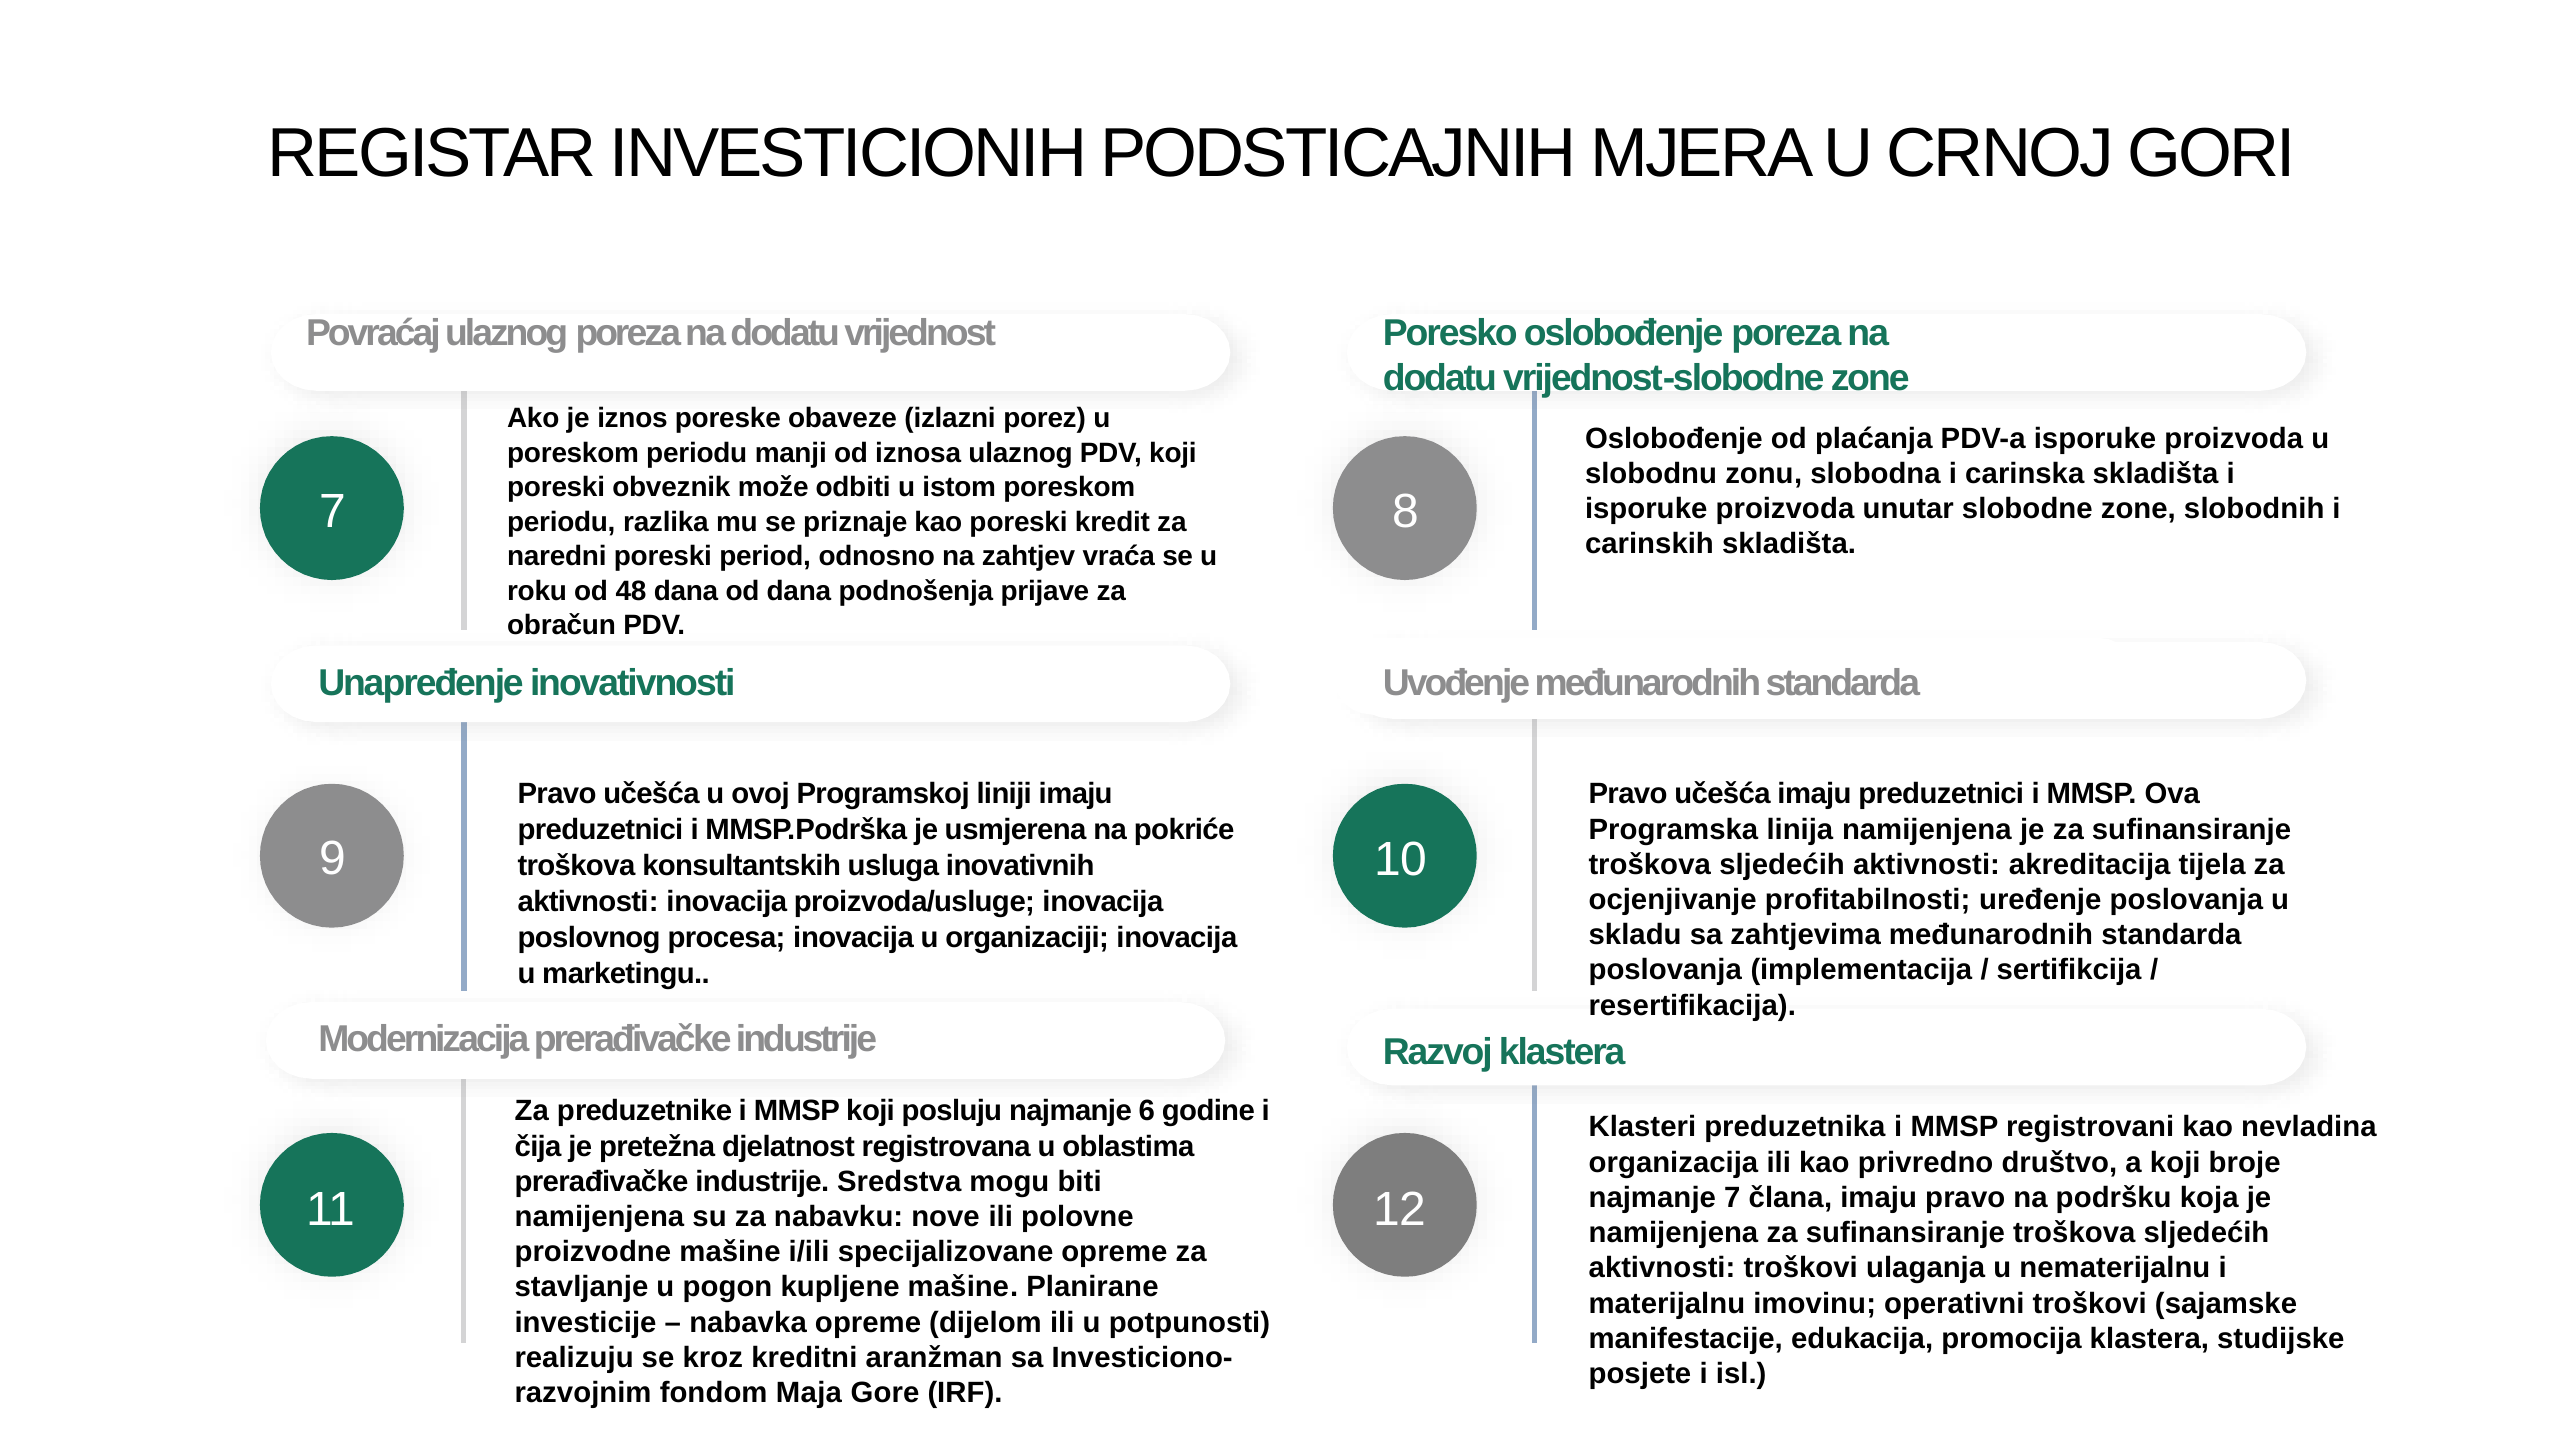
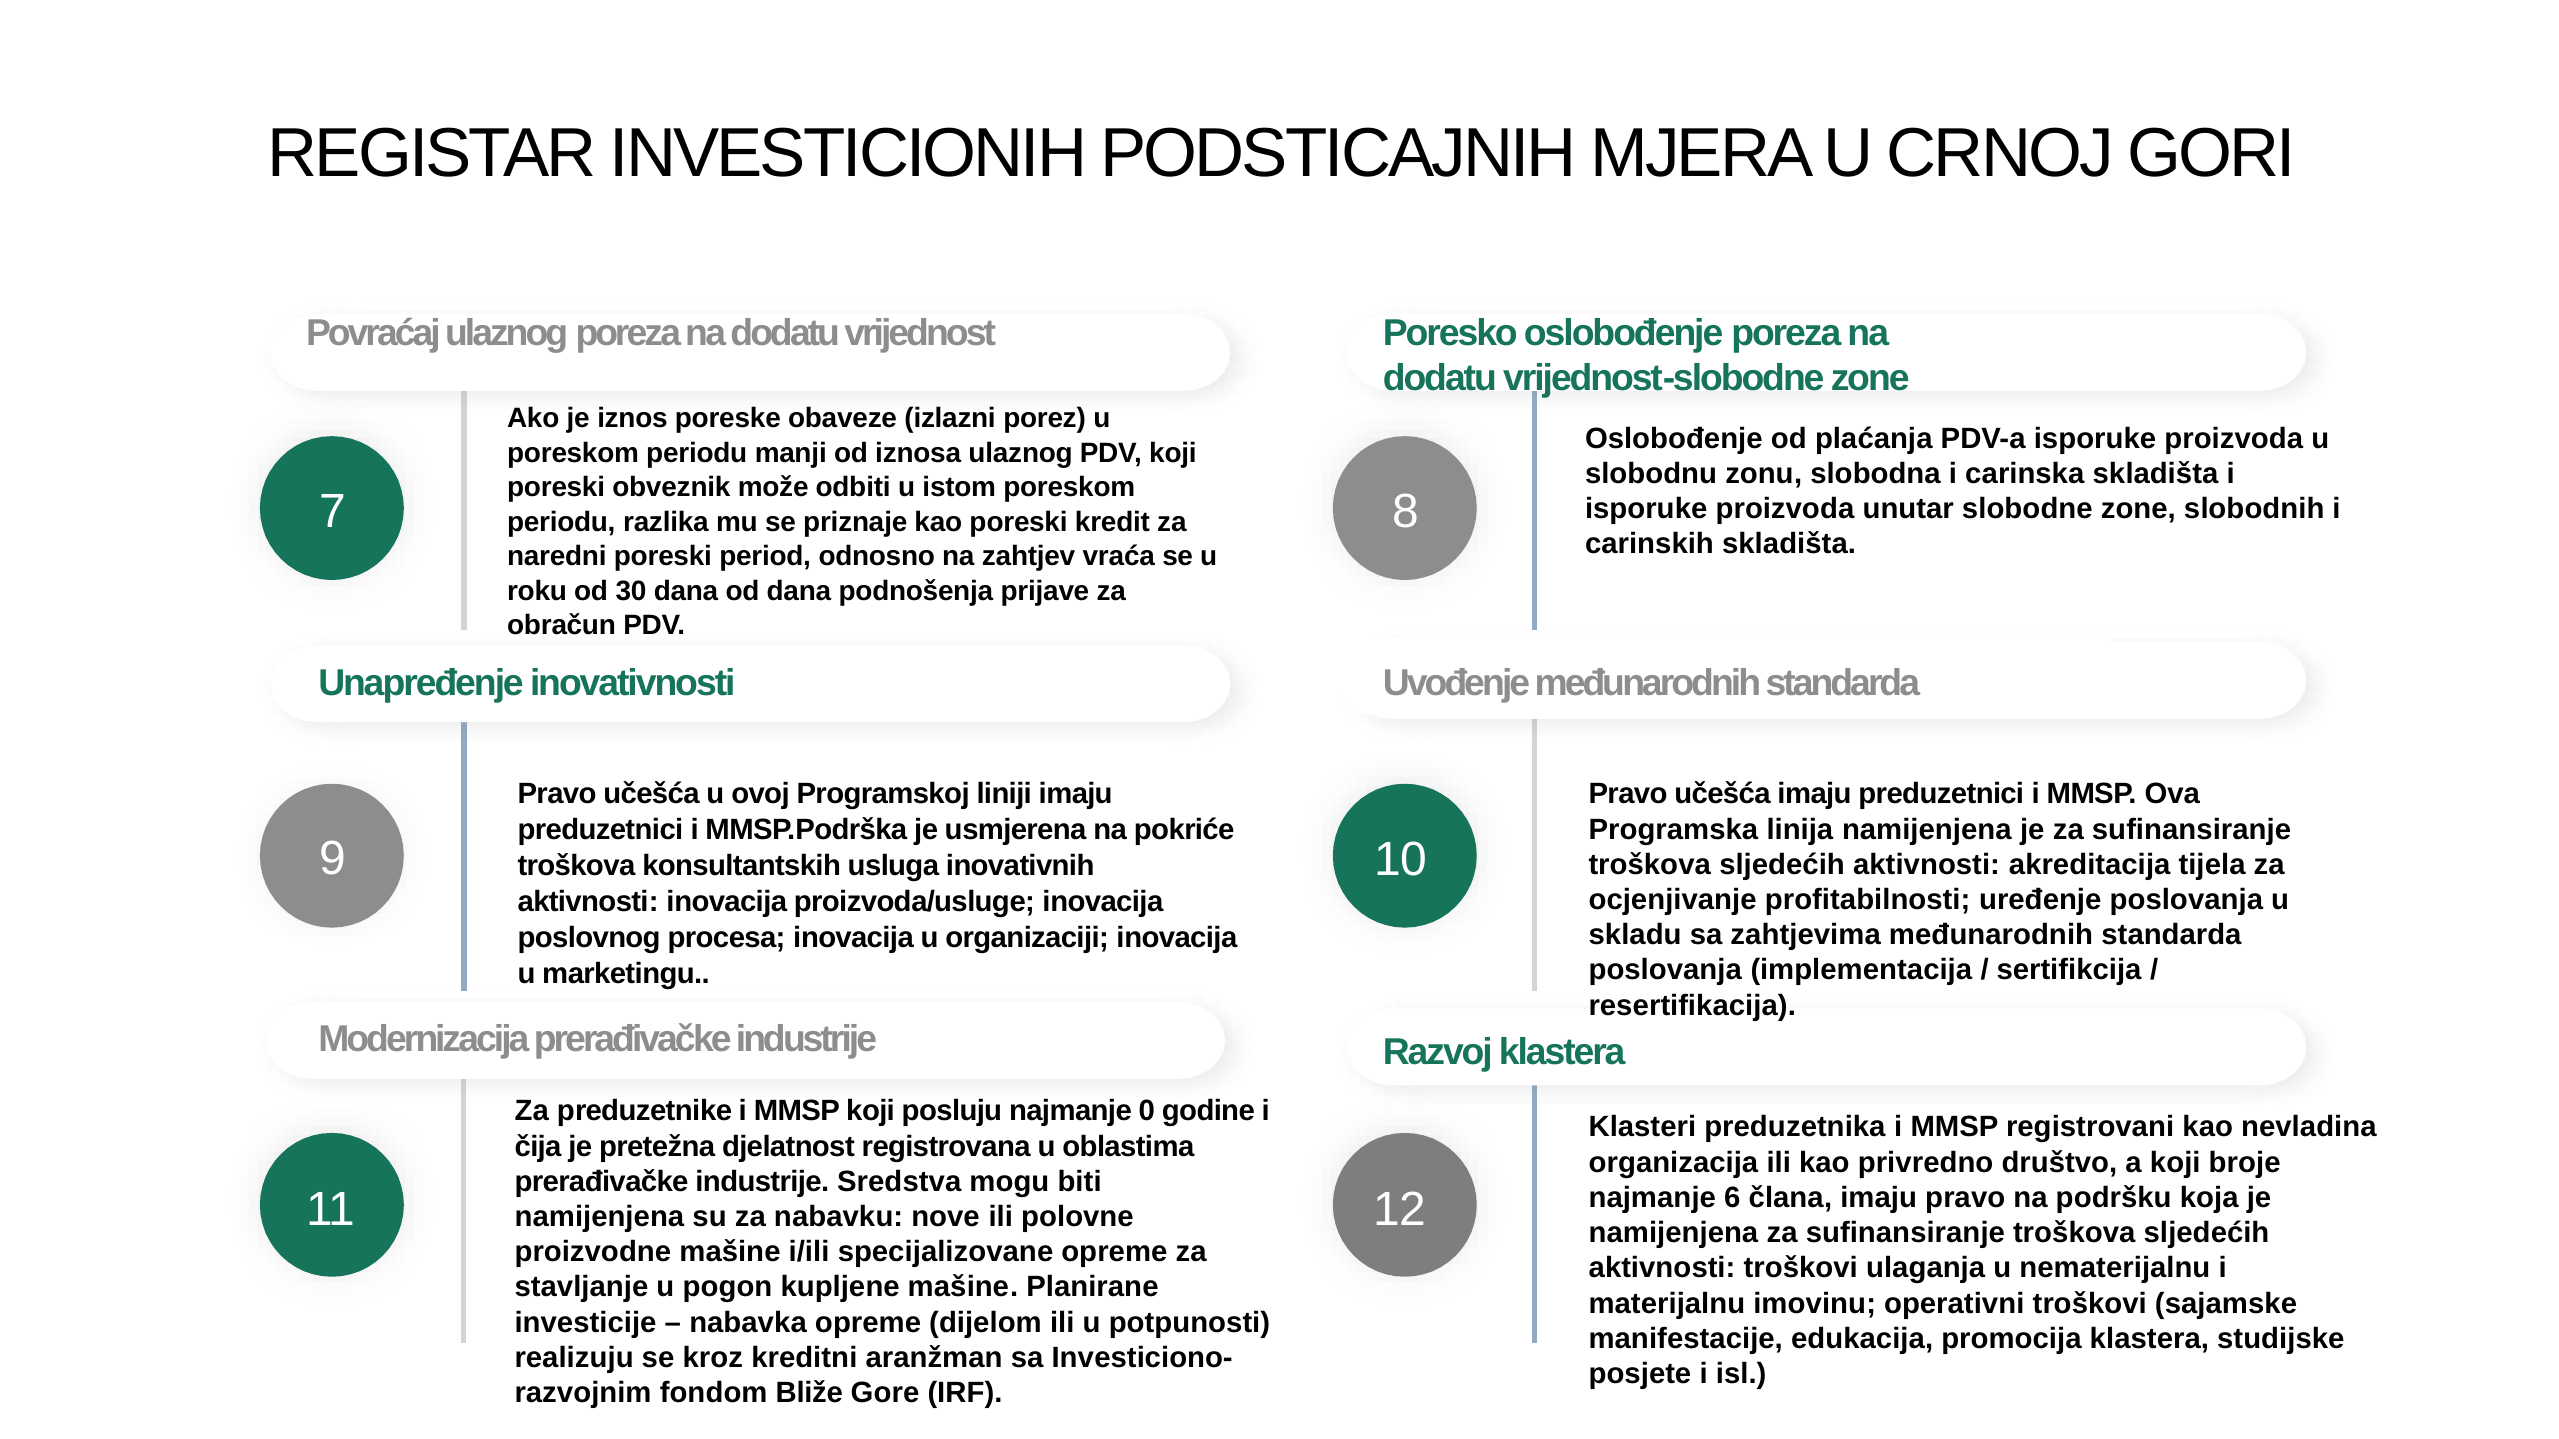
48: 48 -> 30
6: 6 -> 0
najmanje 7: 7 -> 6
Maja: Maja -> Bliže
